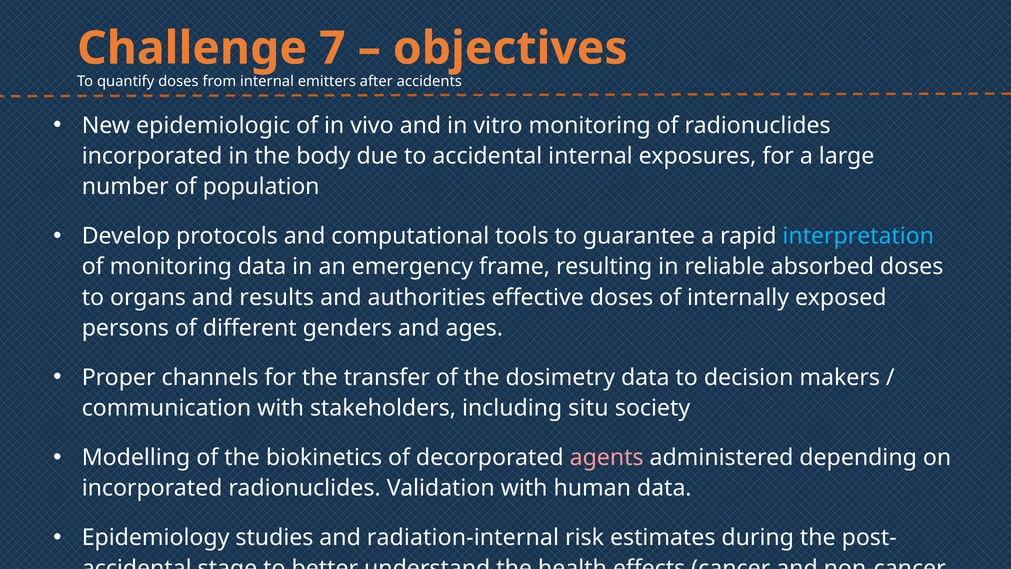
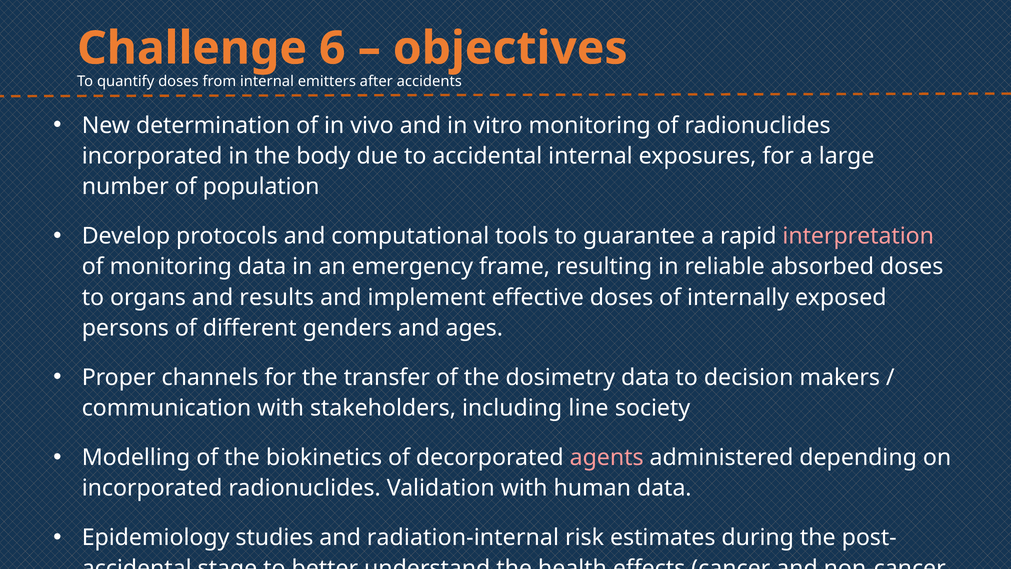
7: 7 -> 6
epidemiologic: epidemiologic -> determination
interpretation colour: light blue -> pink
authorities: authorities -> implement
situ: situ -> line
